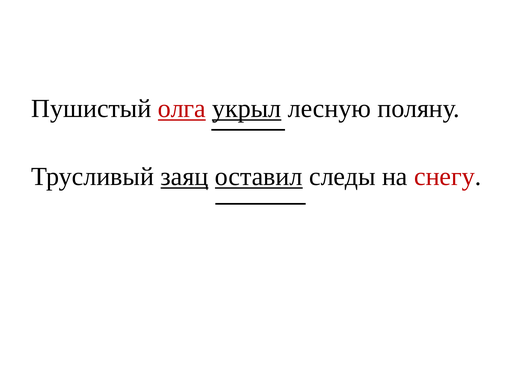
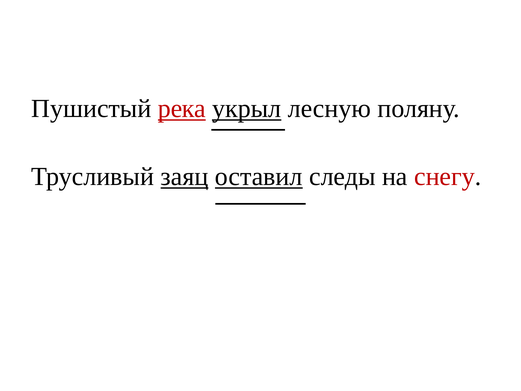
олга: олга -> река
